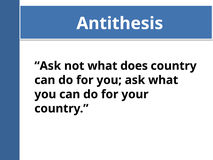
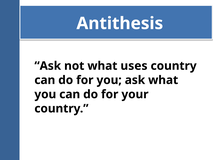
does: does -> uses
